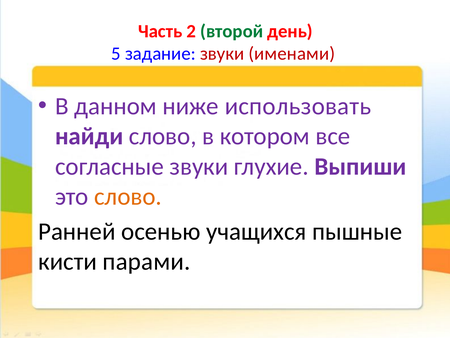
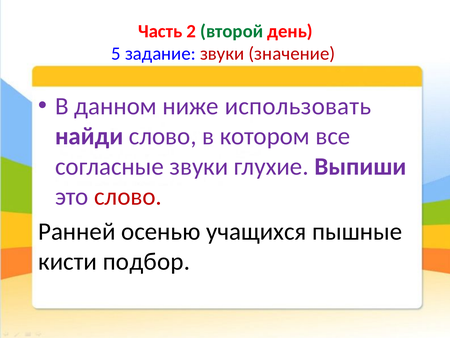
именами: именами -> значение
слово at (128, 196) colour: orange -> red
парами: парами -> подбор
